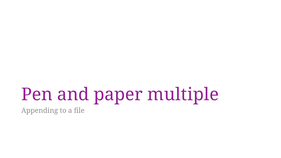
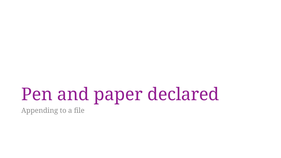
multiple: multiple -> declared
